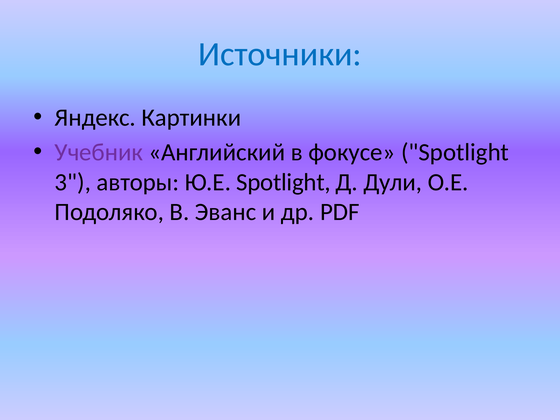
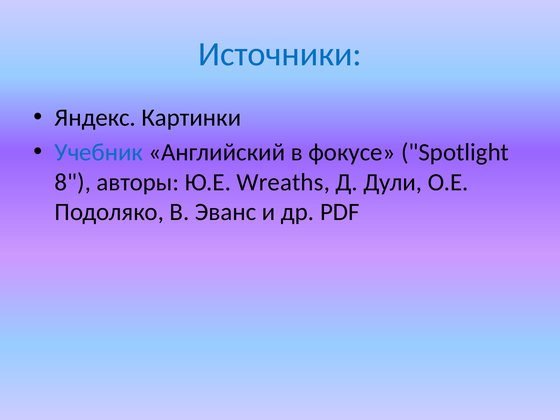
Учебник colour: purple -> blue
3: 3 -> 8
Ю.Е Spotlight: Spotlight -> Wreaths
